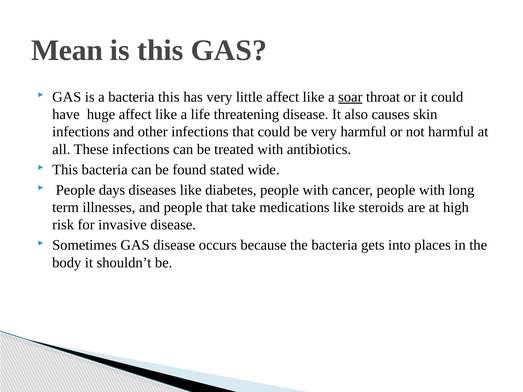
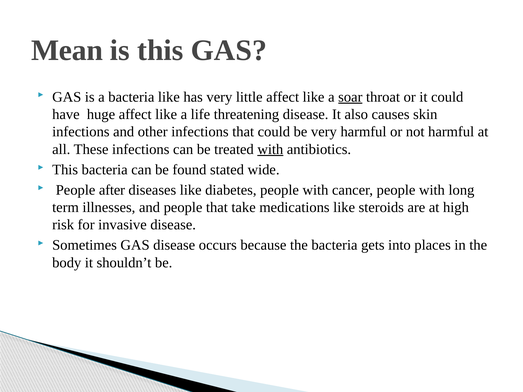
bacteria this: this -> like
with at (270, 149) underline: none -> present
days: days -> after
